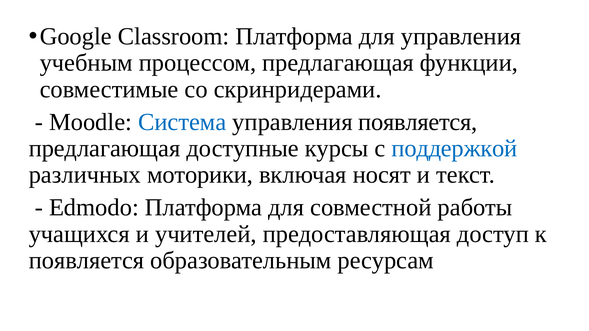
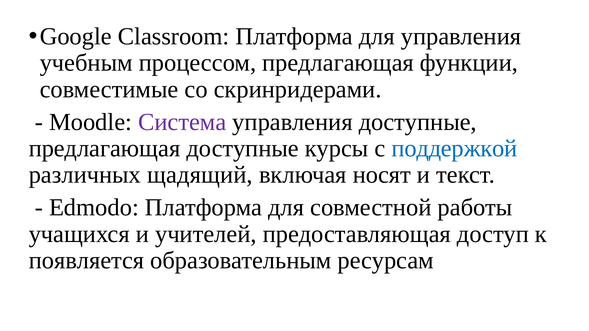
Система colour: blue -> purple
управления появляется: появляется -> доступные
моторики: моторики -> щадящий
